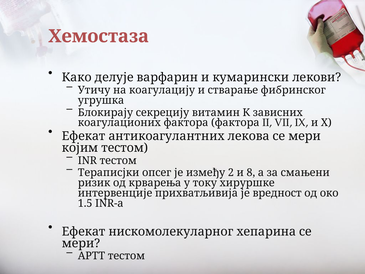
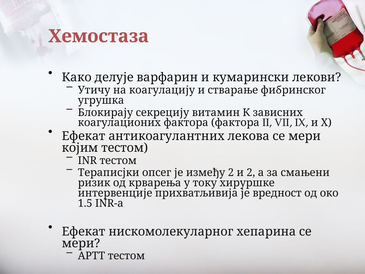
и 8: 8 -> 2
